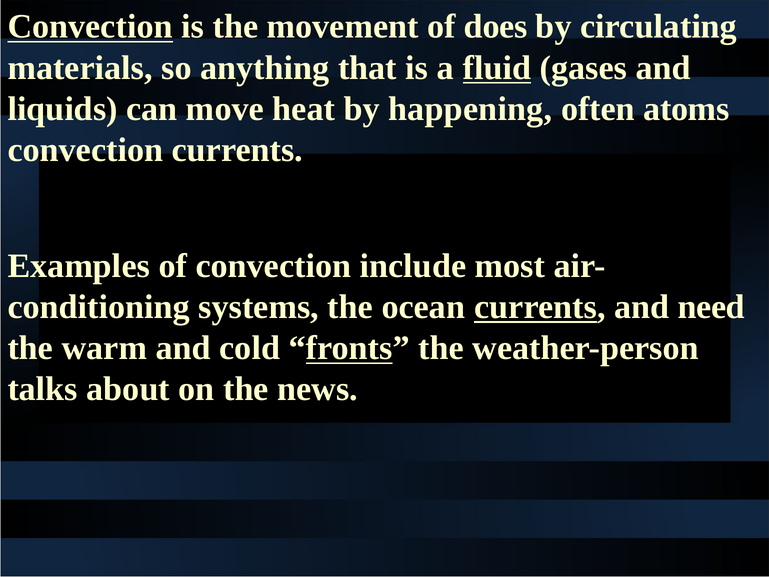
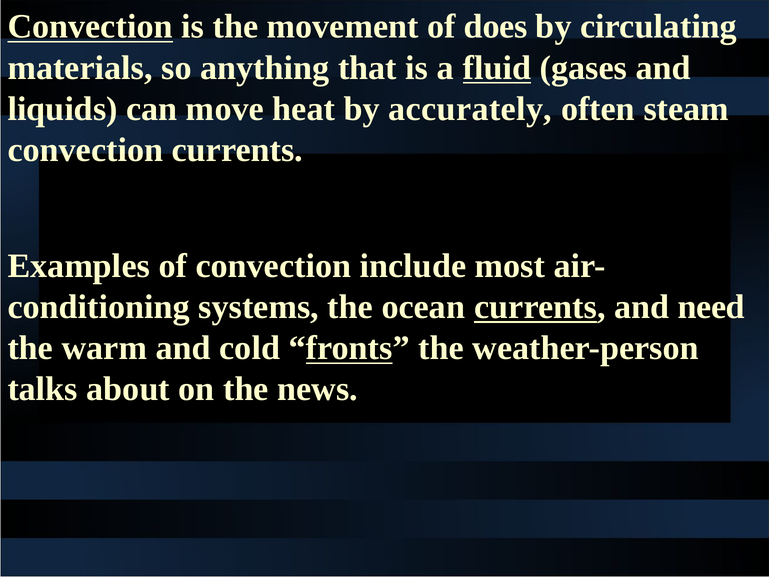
happening: happening -> accurately
atoms: atoms -> steam
